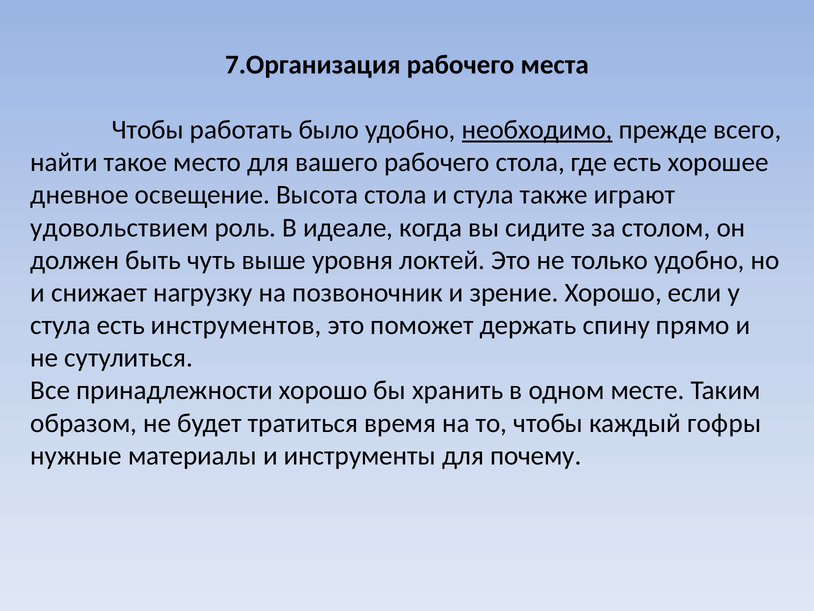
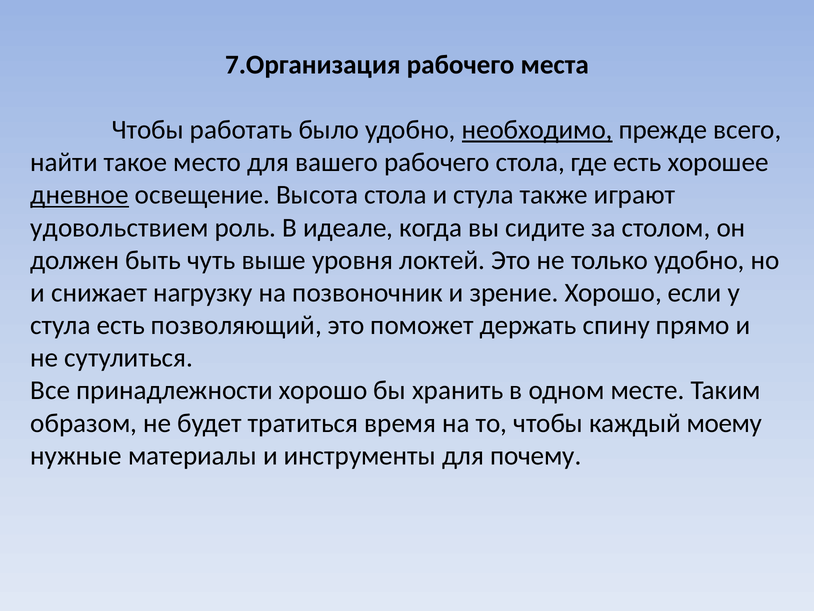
дневное underline: none -> present
инструментов: инструментов -> позволяющий
гофры: гофры -> моему
